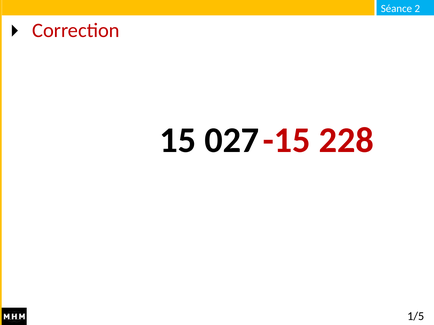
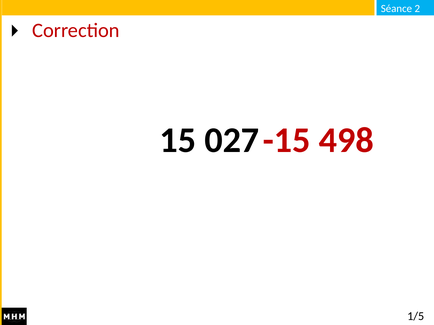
228: 228 -> 498
